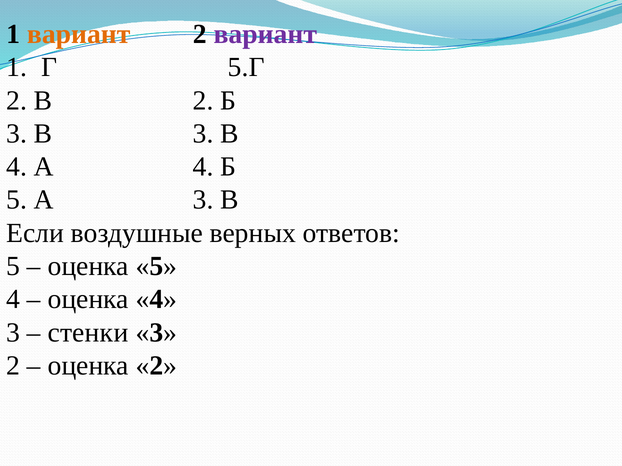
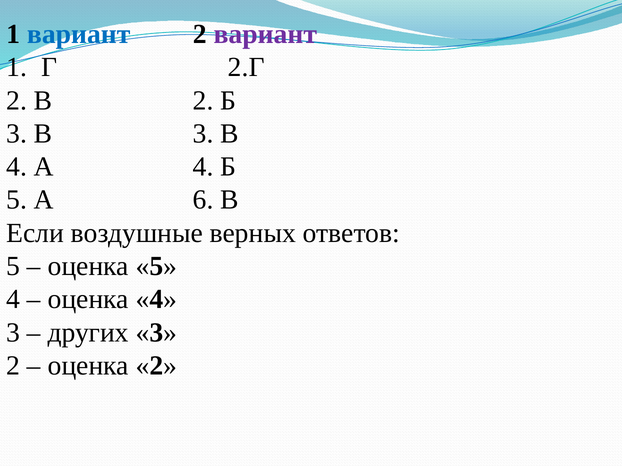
вариант at (79, 34) colour: orange -> blue
5.Г: 5.Г -> 2.Г
А 3: 3 -> 6
стенки: стенки -> других
